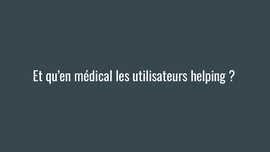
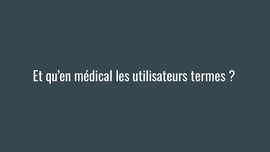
helping: helping -> termes
